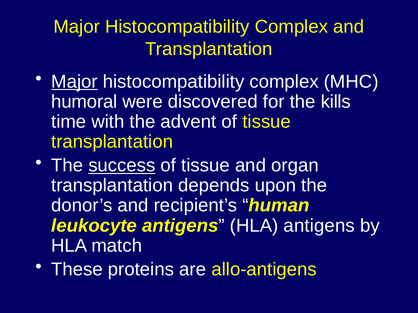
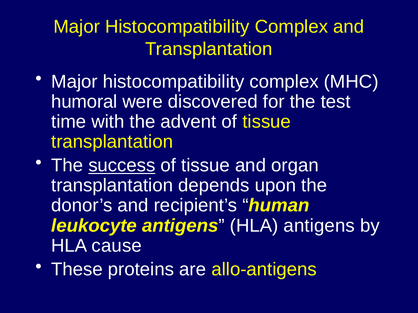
Major at (74, 82) underline: present -> none
kills: kills -> test
match: match -> cause
